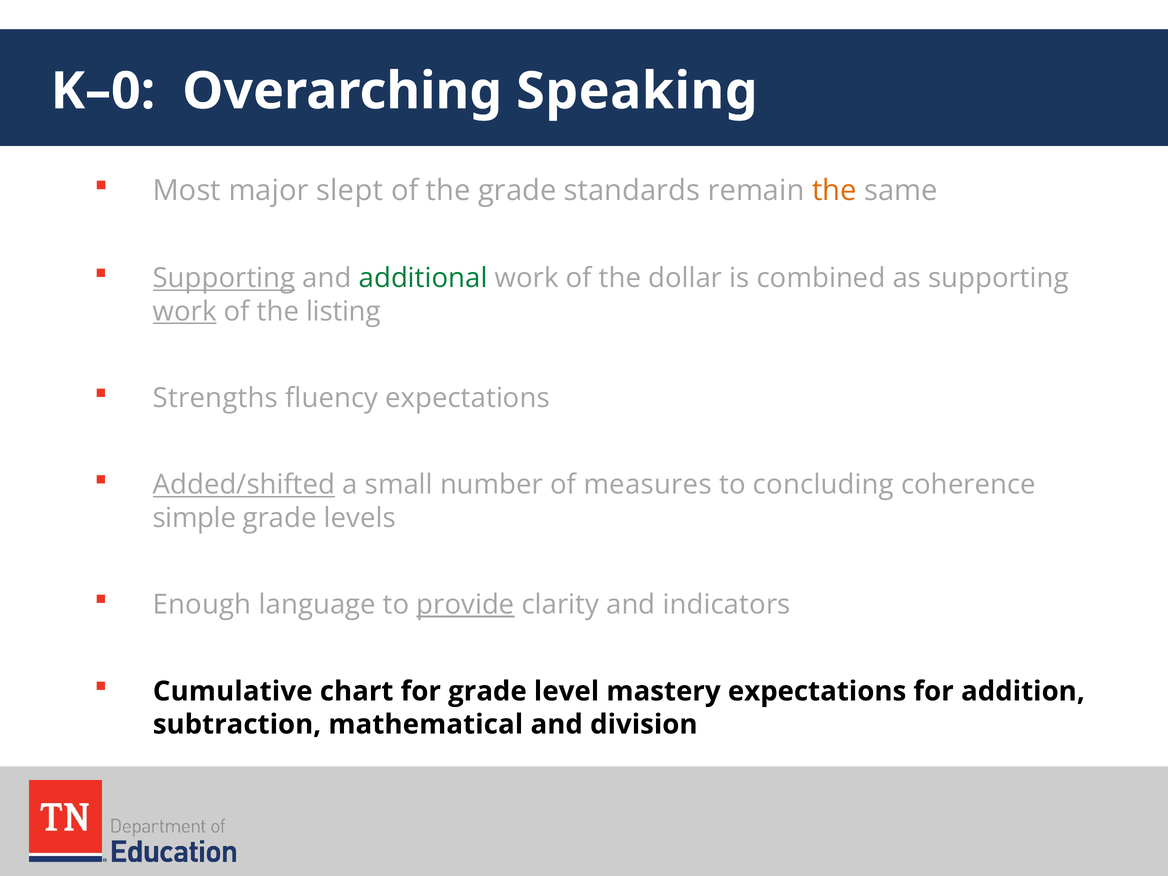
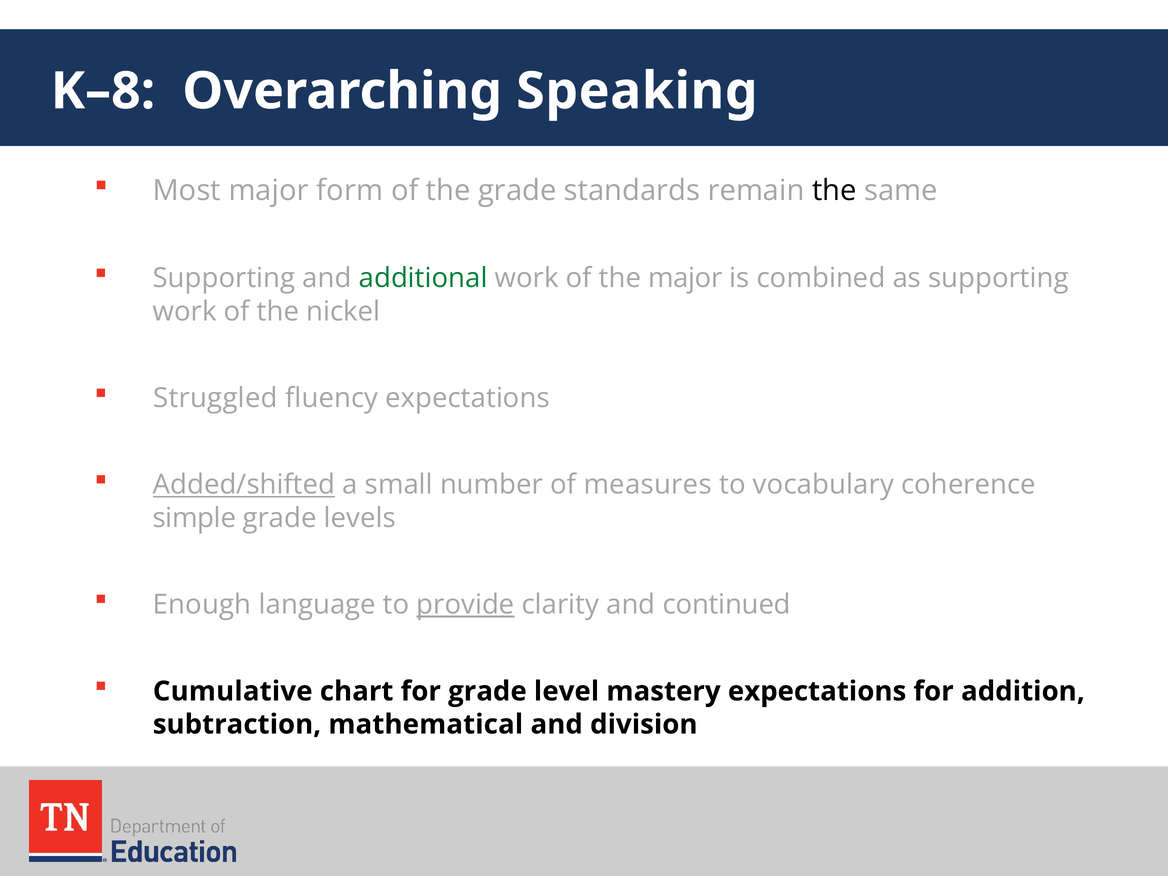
K–0: K–0 -> K–8
slept: slept -> form
the at (834, 191) colour: orange -> black
Supporting at (224, 278) underline: present -> none
the dollar: dollar -> major
work at (185, 311) underline: present -> none
listing: listing -> nickel
Strengths: Strengths -> Struggled
concluding: concluding -> vocabulary
indicators: indicators -> continued
